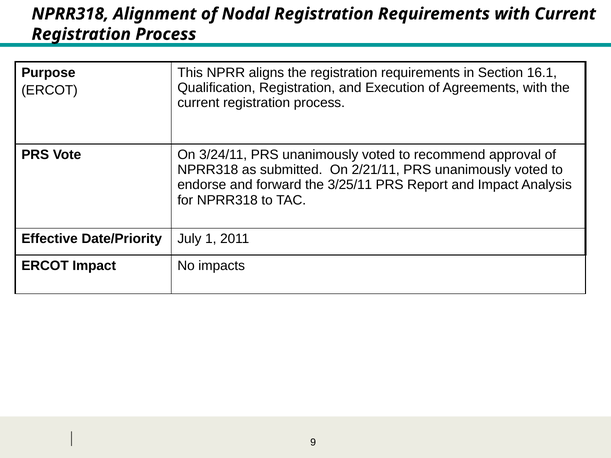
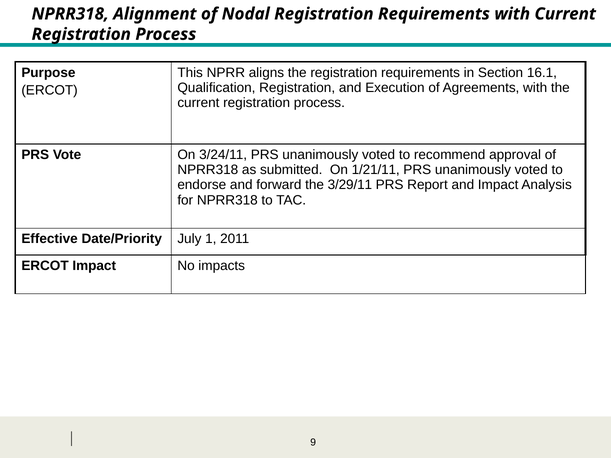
2/21/11: 2/21/11 -> 1/21/11
3/25/11: 3/25/11 -> 3/29/11
